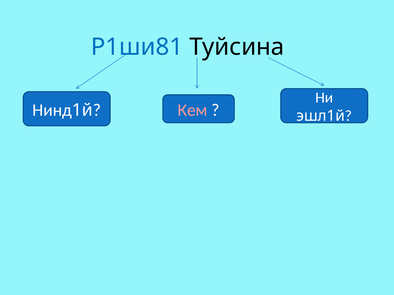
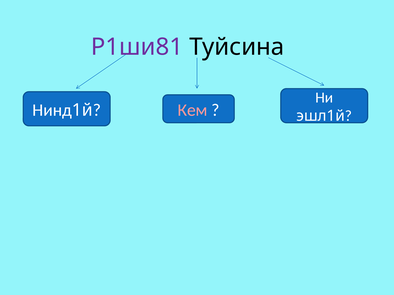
Р1ши81 colour: blue -> purple
